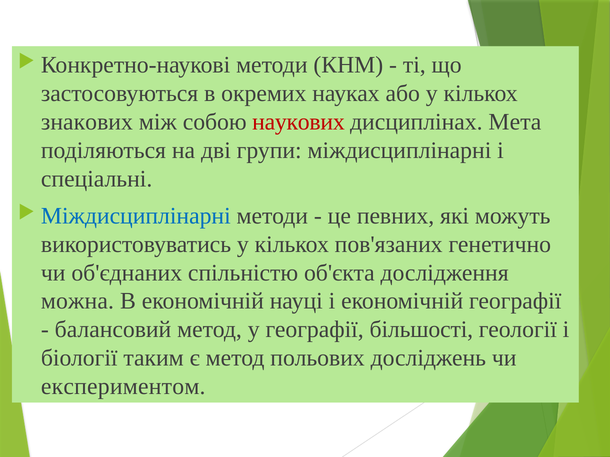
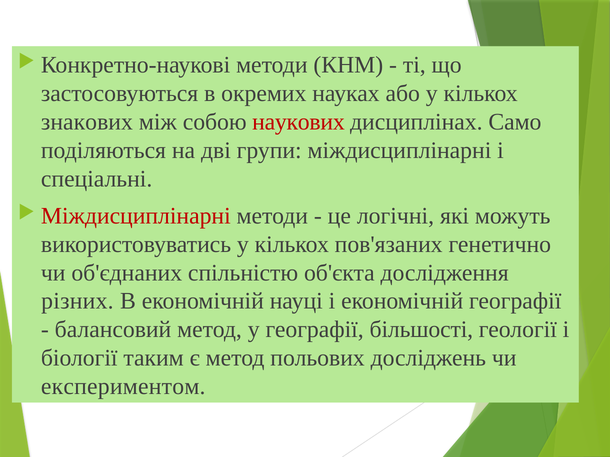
Мета: Мета -> Само
Міждисциплінарні at (136, 216) colour: blue -> red
певних: певних -> логічні
можна: можна -> різних
